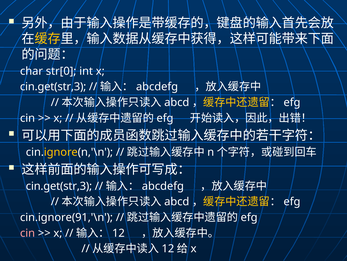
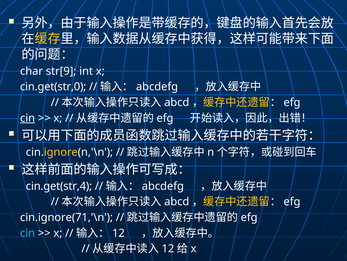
str[0: str[0 -> str[9
cin.get(str,3 at (53, 87): cin.get(str,3 -> cin.get(str,0
cin at (28, 118) underline: none -> present
cin.get(str,3 at (59, 186): cin.get(str,3 -> cin.get(str,4
cin.ignore(91,'\n: cin.ignore(91,'\n -> cin.ignore(71,'\n
cin at (28, 232) colour: pink -> light blue
